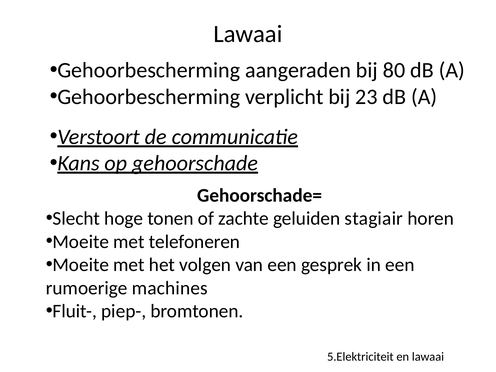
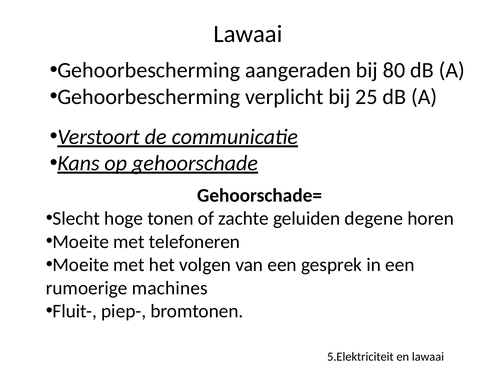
23: 23 -> 25
stagiair: stagiair -> degene
